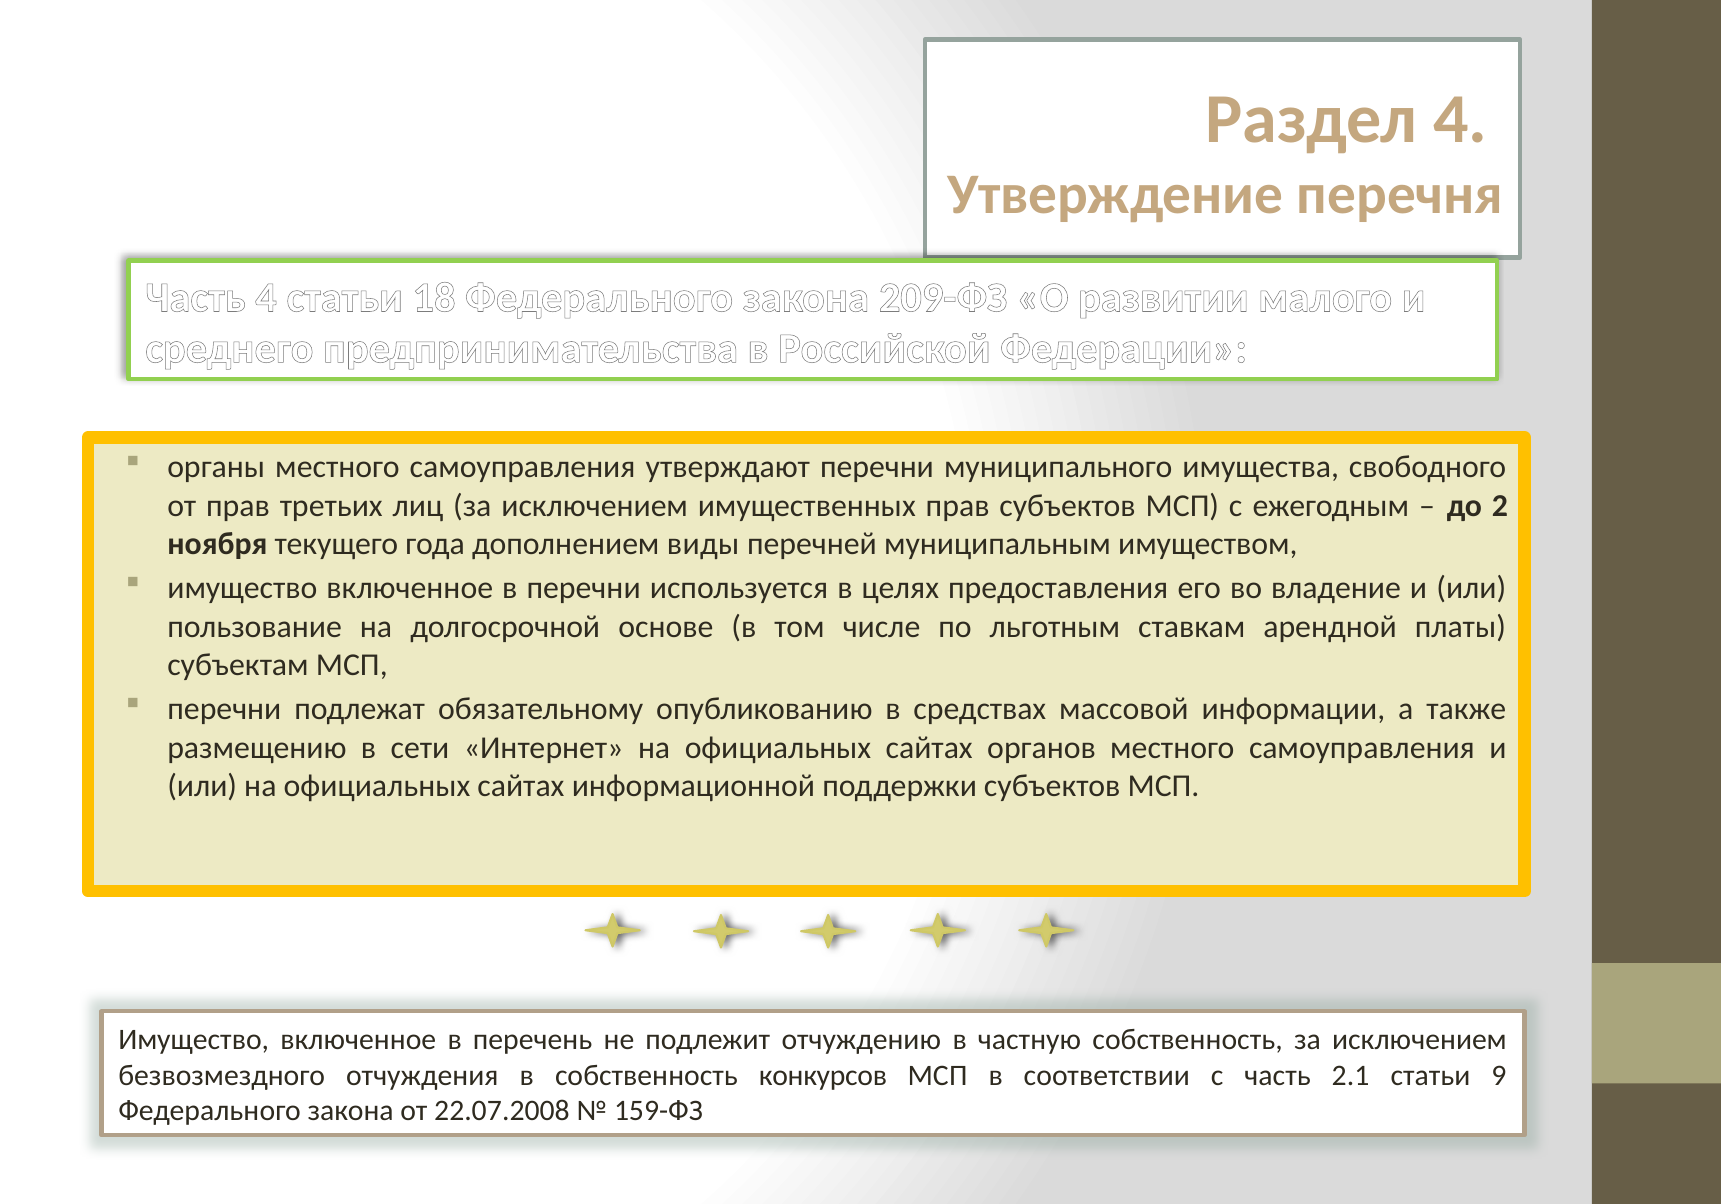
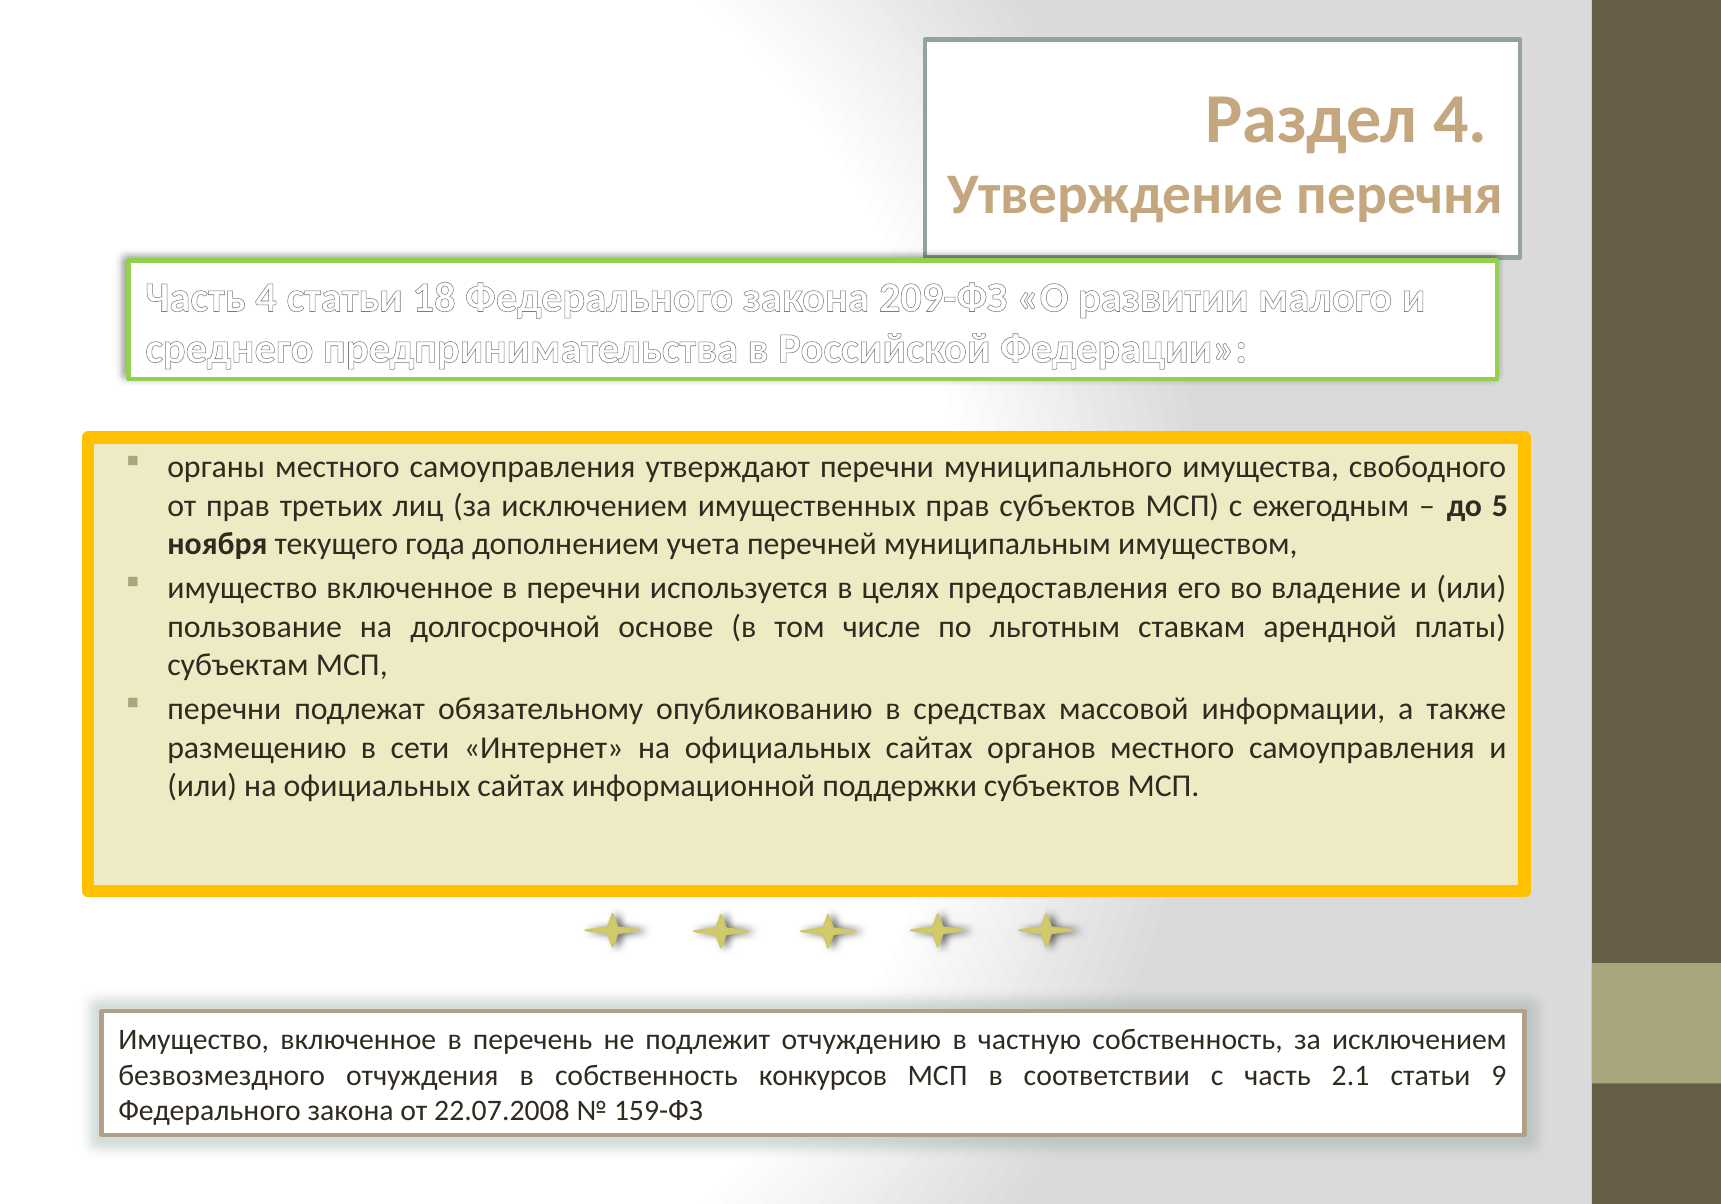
2: 2 -> 5
виды: виды -> учета
